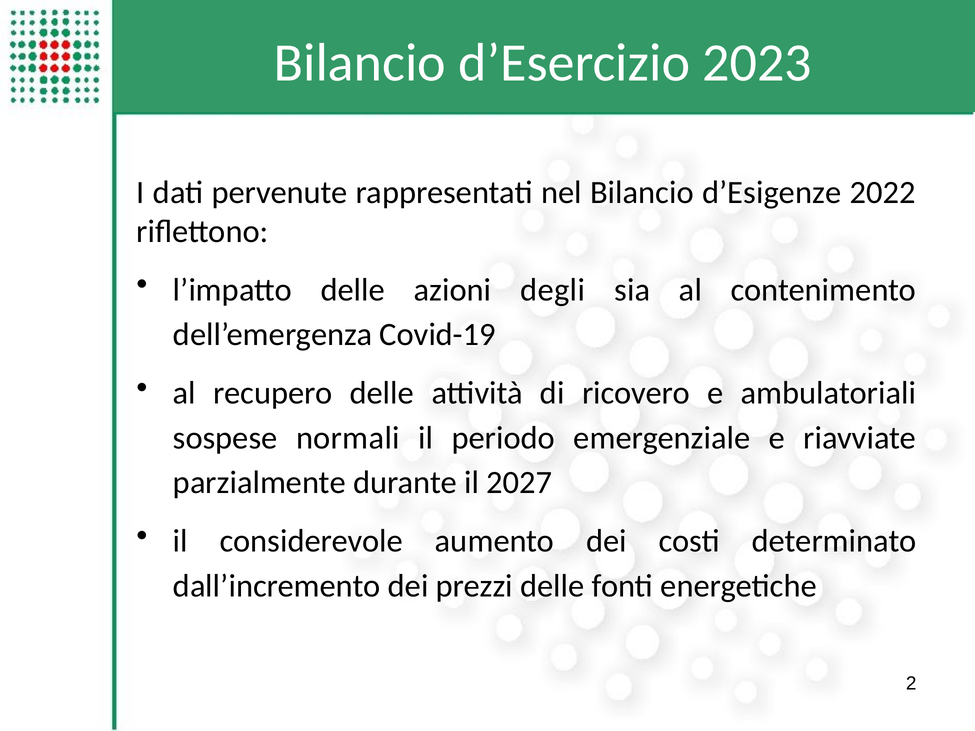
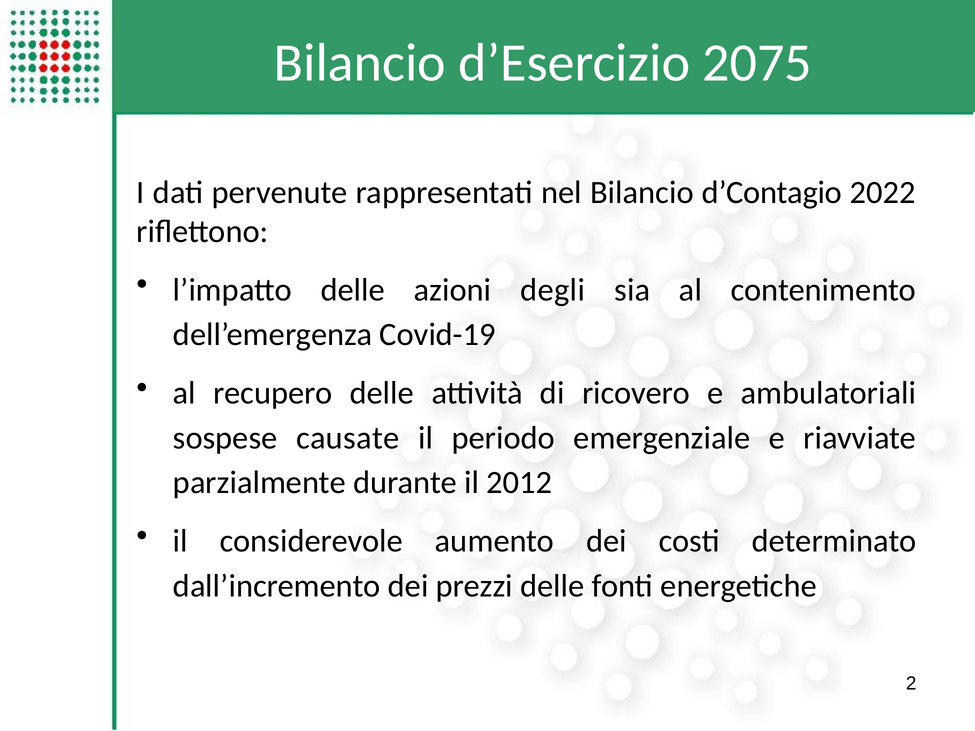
2023: 2023 -> 2075
d’Esigenze: d’Esigenze -> d’Contagio
normali: normali -> causate
2027: 2027 -> 2012
